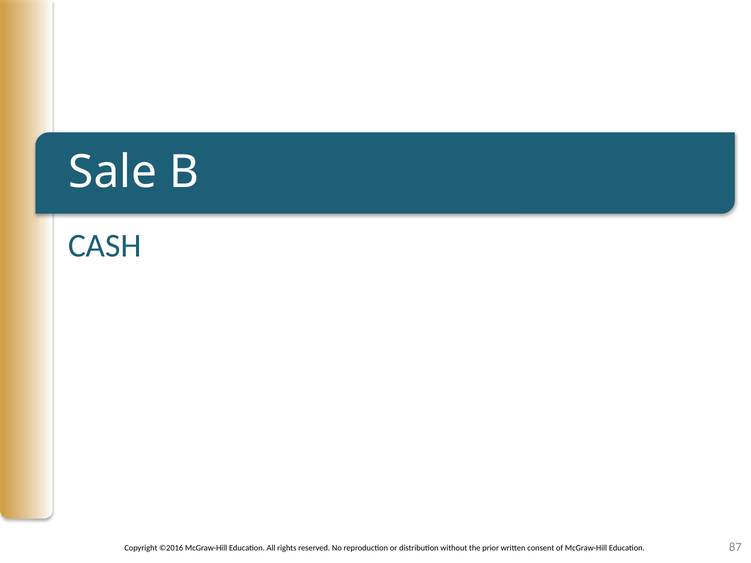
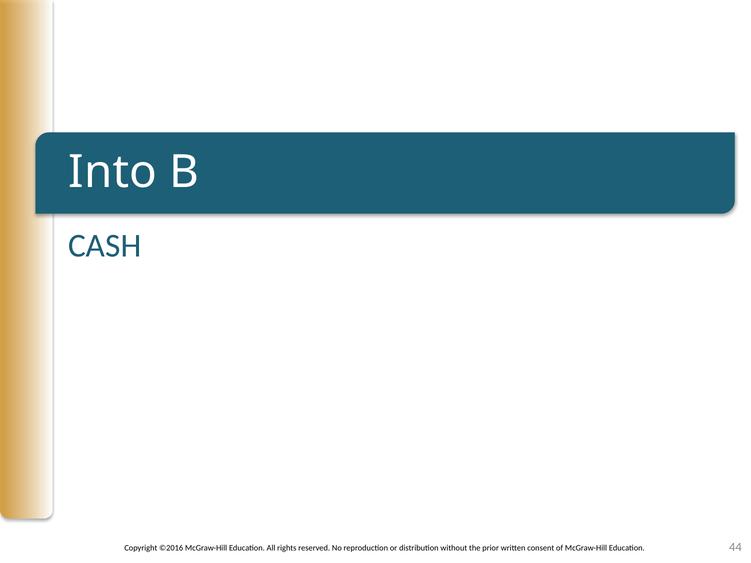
Sale: Sale -> Into
87: 87 -> 44
